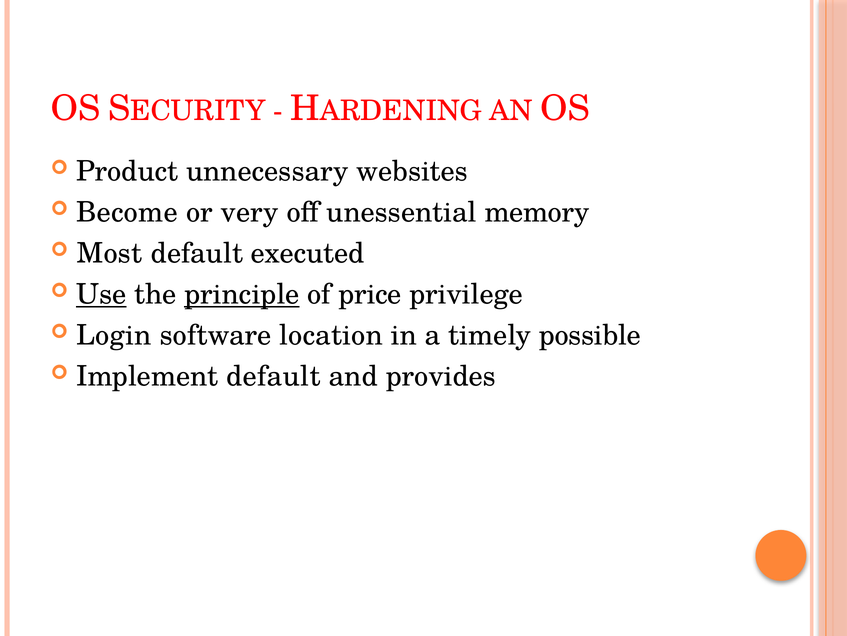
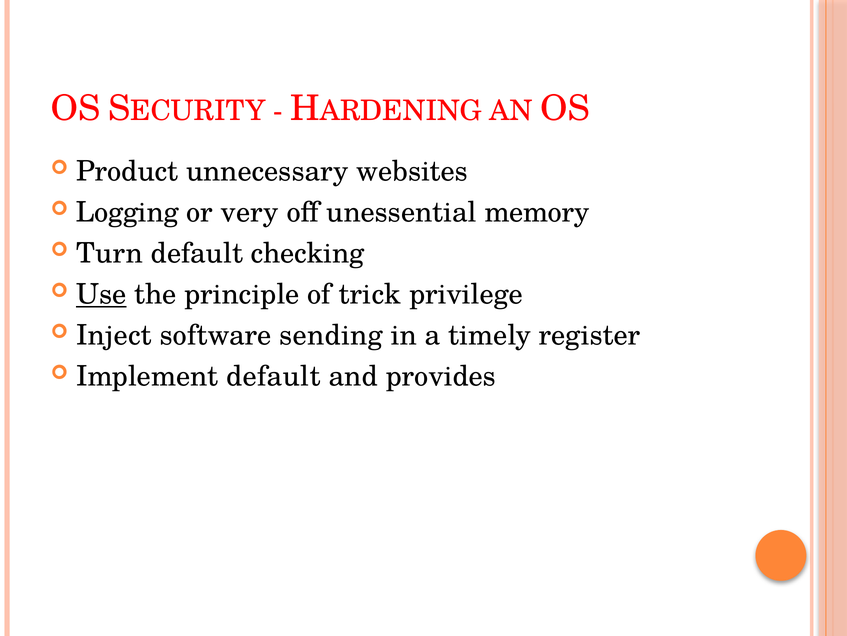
Become: Become -> Logging
Most: Most -> Turn
executed: executed -> checking
principle underline: present -> none
price: price -> trick
Login: Login -> Inject
location: location -> sending
possible: possible -> register
